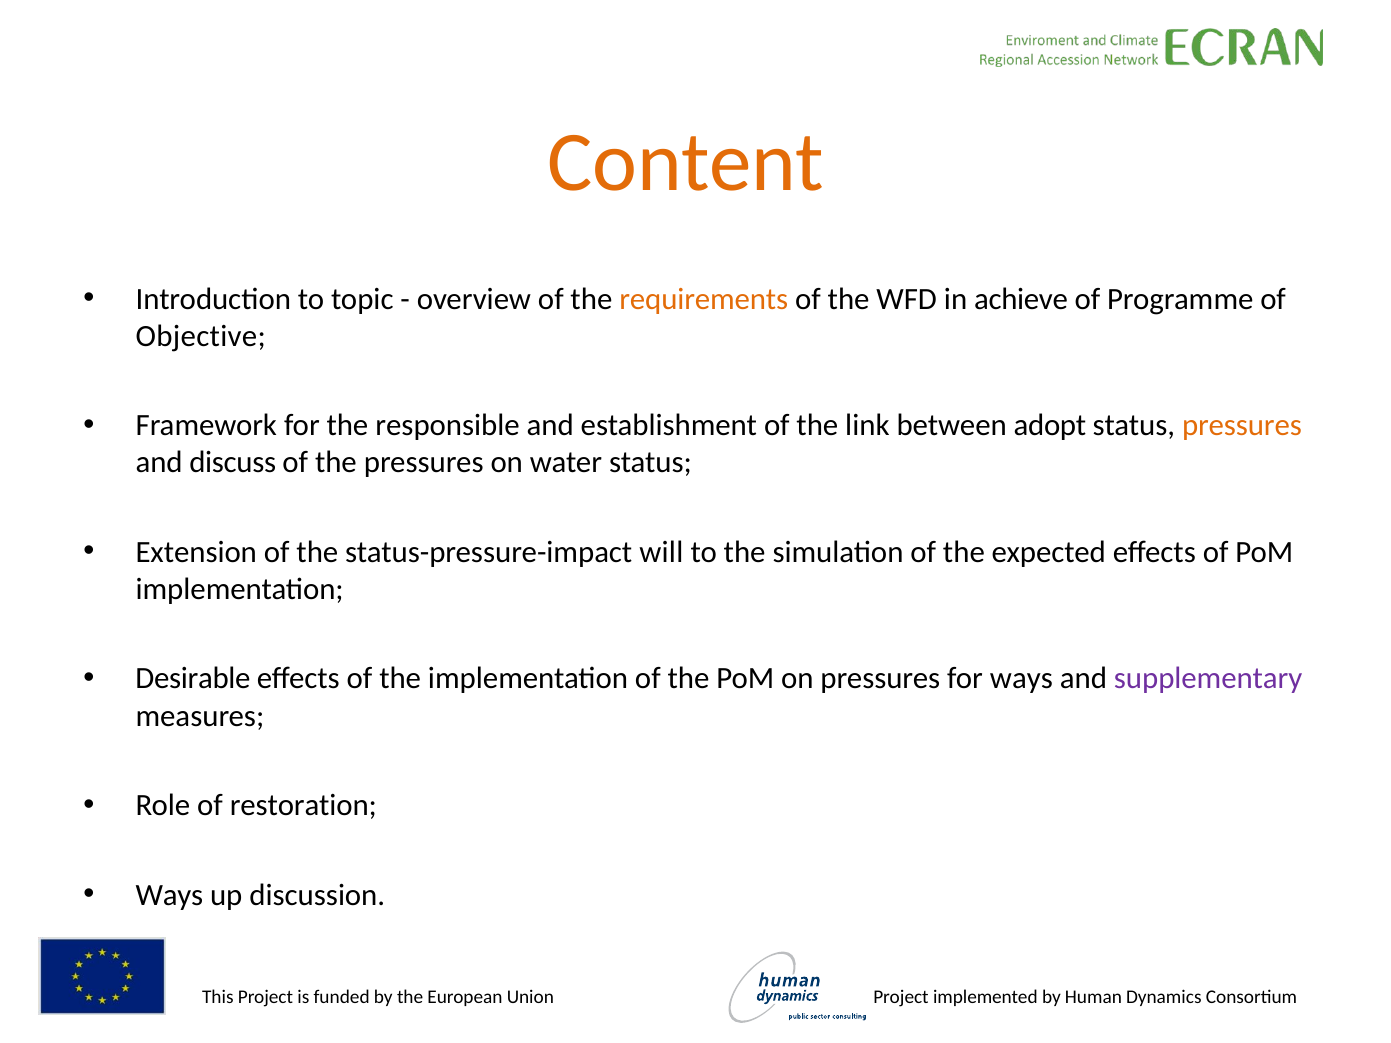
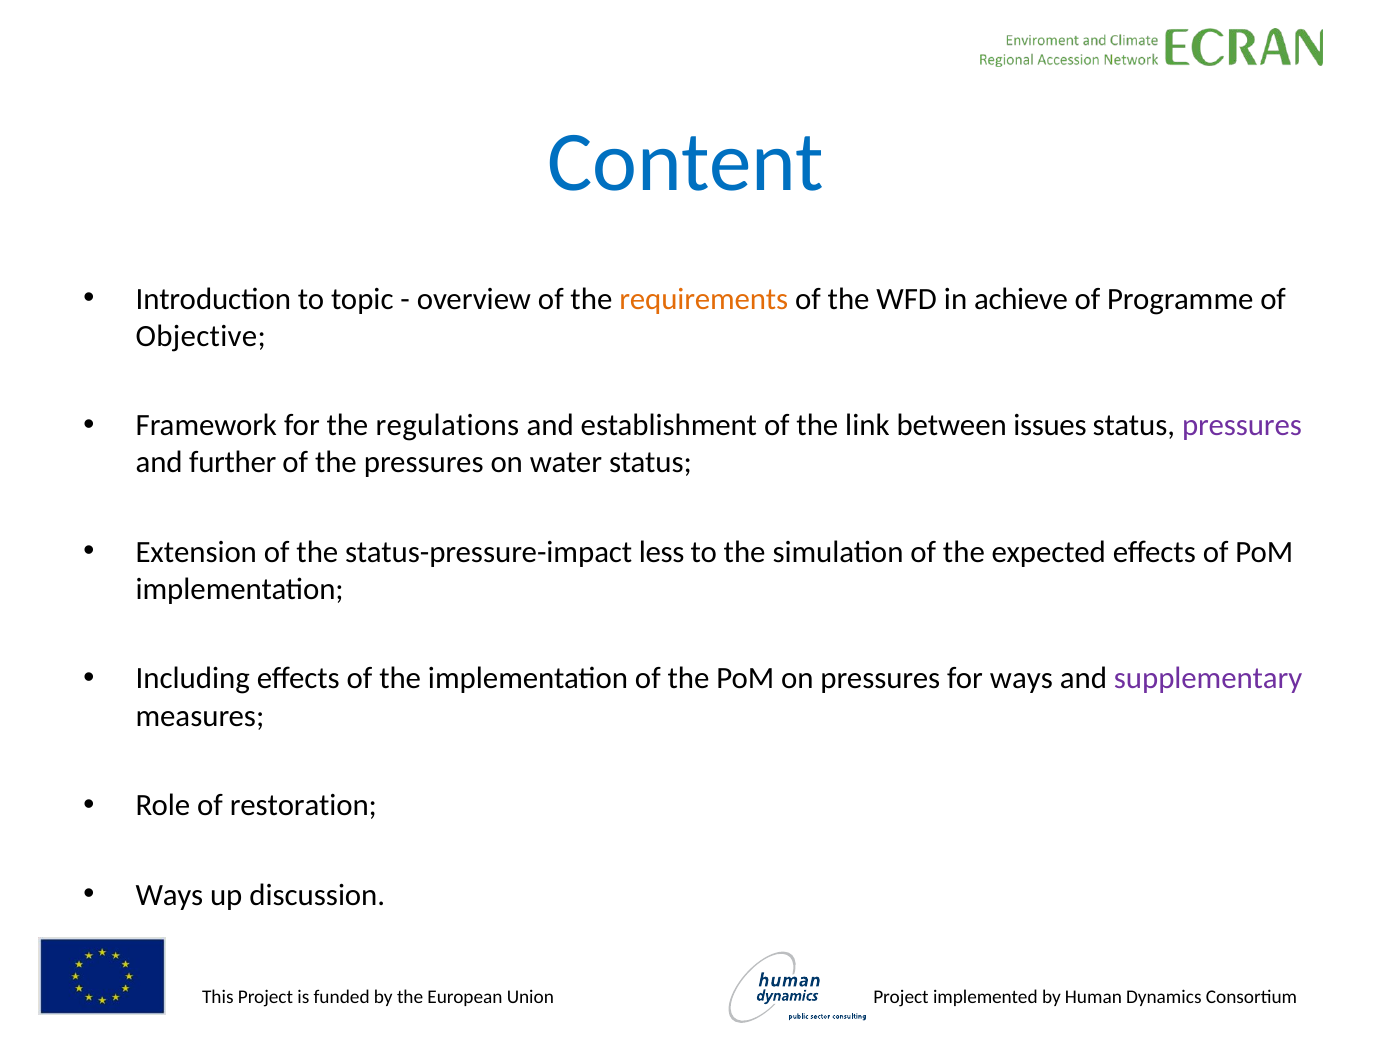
Content colour: orange -> blue
responsible: responsible -> regulations
adopt: adopt -> issues
pressures at (1242, 426) colour: orange -> purple
discuss: discuss -> further
will: will -> less
Desirable: Desirable -> Including
